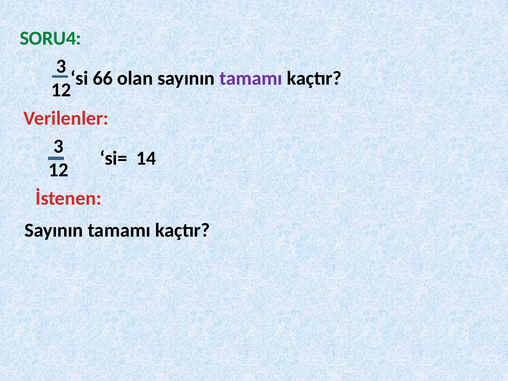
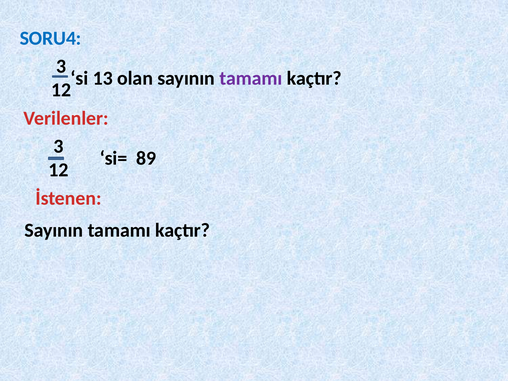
SORU4 colour: green -> blue
66: 66 -> 13
14: 14 -> 89
